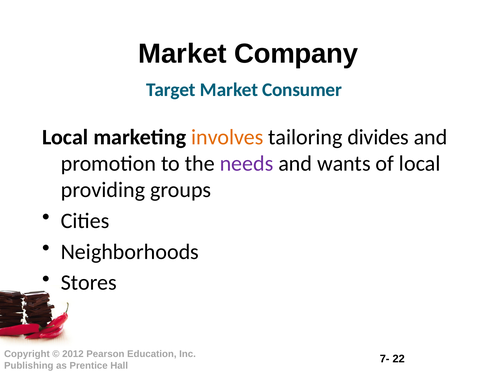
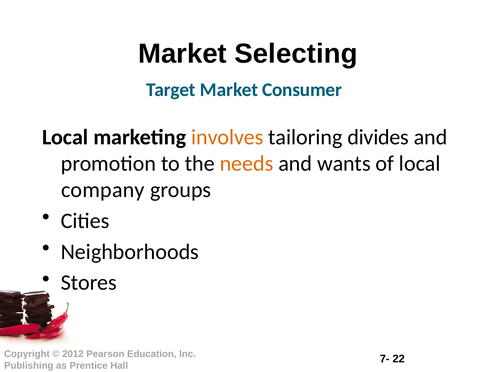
Company: Company -> Selecting
needs colour: purple -> orange
providing: providing -> company
